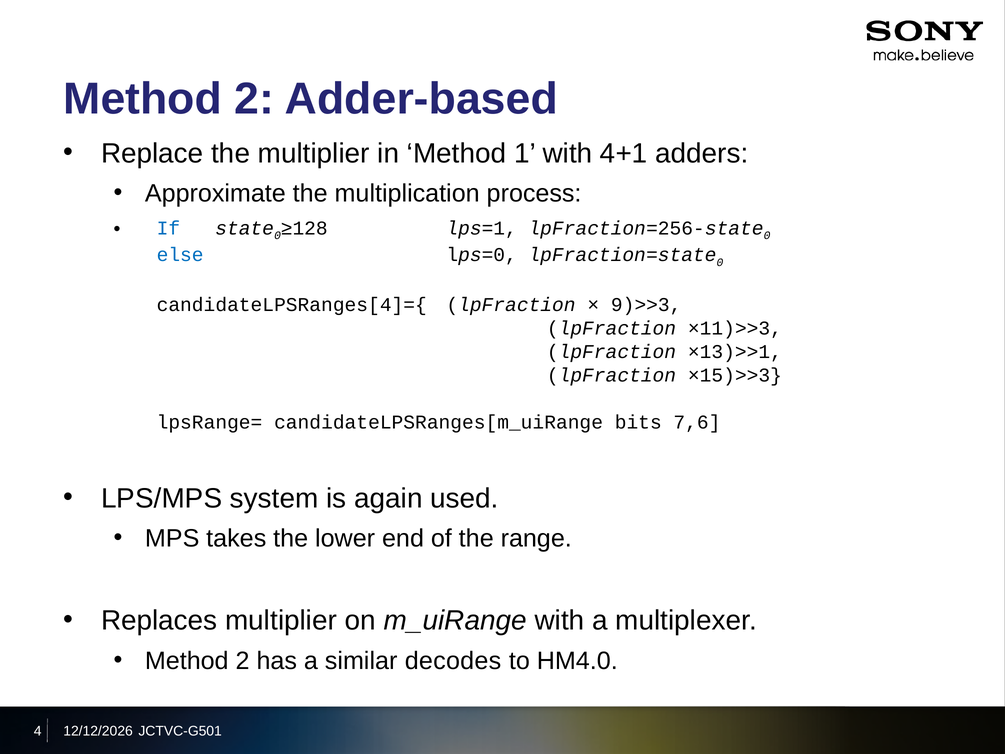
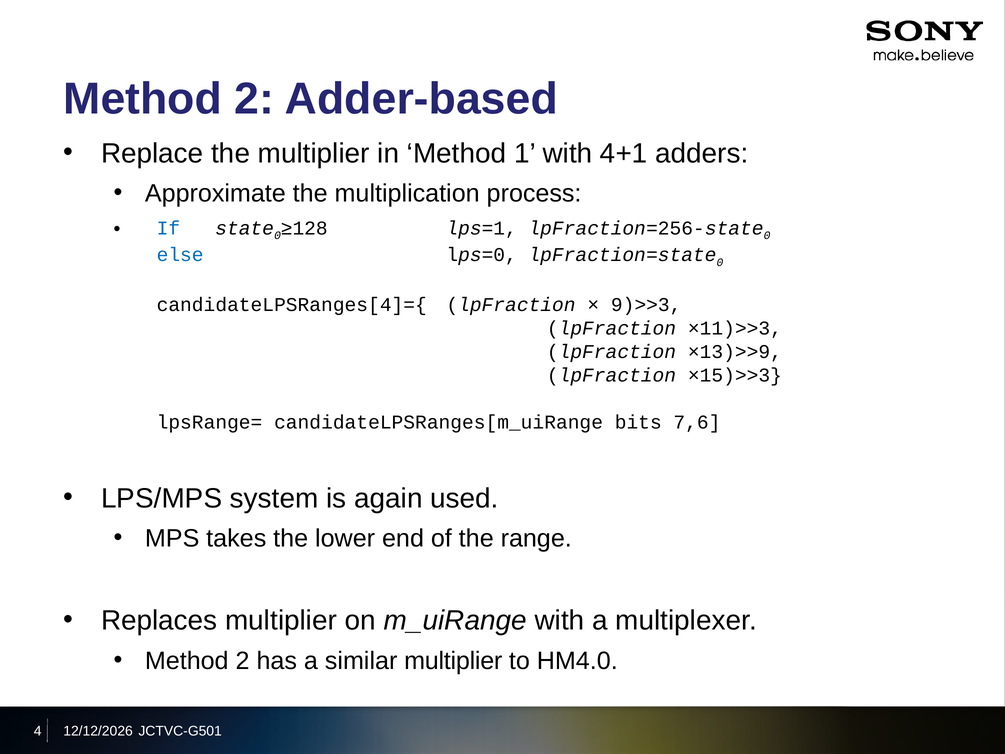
×13)>>1: ×13)>>1 -> ×13)>>9
similar decodes: decodes -> multiplier
